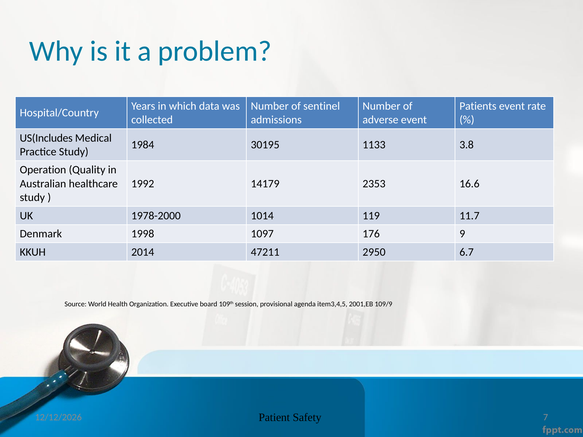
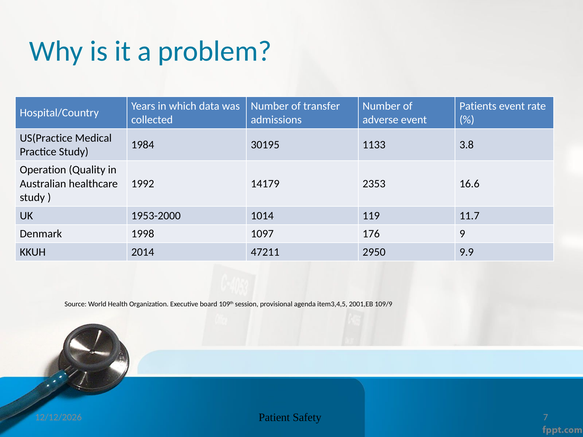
sentinel: sentinel -> transfer
US(Includes: US(Includes -> US(Practice
1978-2000: 1978-2000 -> 1953-2000
6.7: 6.7 -> 9.9
